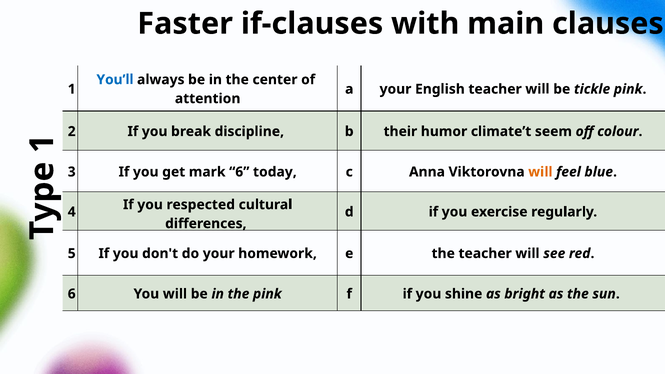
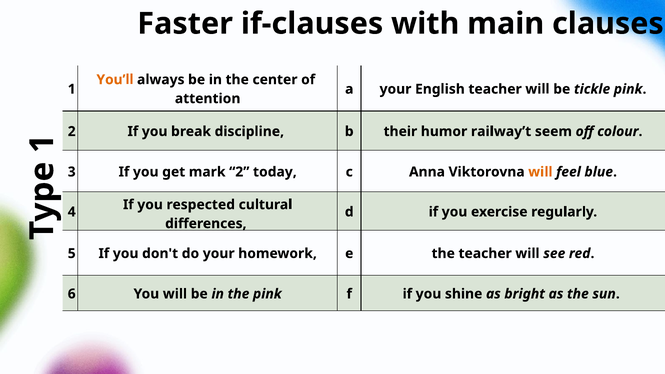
You’ll colour: blue -> orange
climate’t: climate’t -> railway’t
mark 6: 6 -> 2
